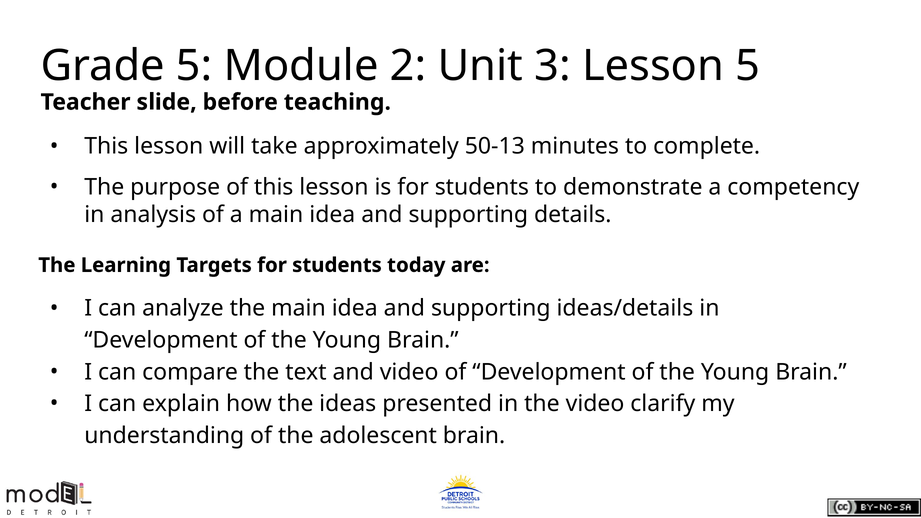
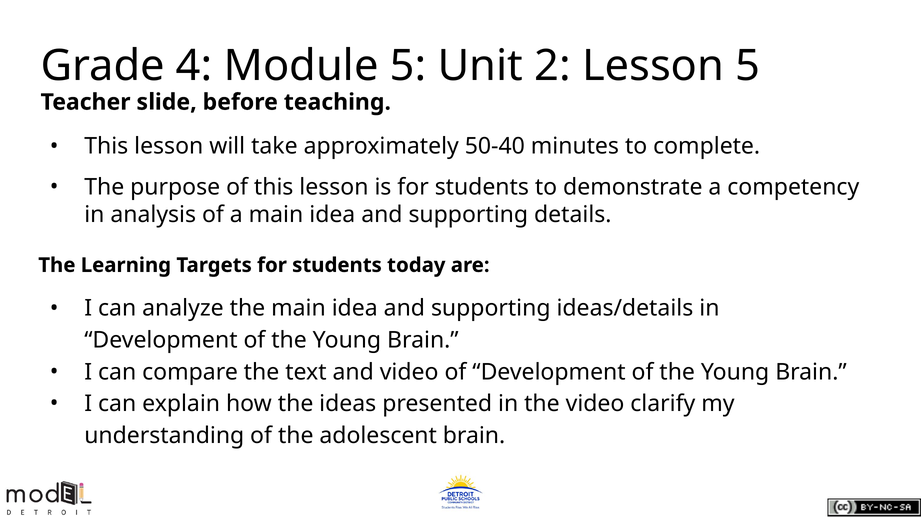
Grade 5: 5 -> 4
Module 2: 2 -> 5
3: 3 -> 2
50-13: 50-13 -> 50-40
